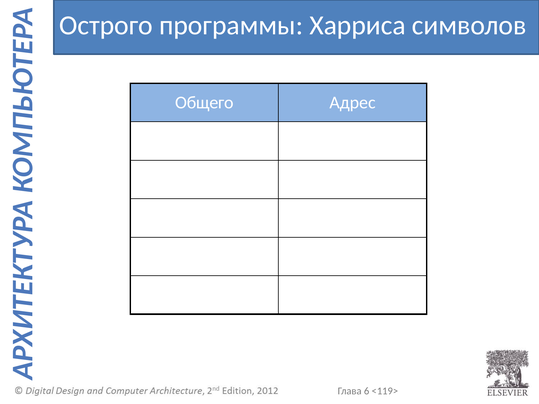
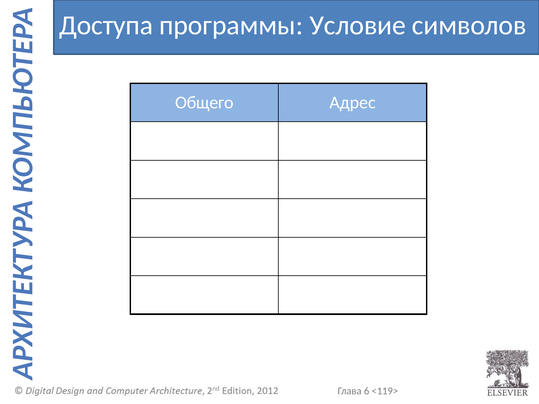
Острого: Острого -> Доступа
Харриса: Харриса -> Условие
